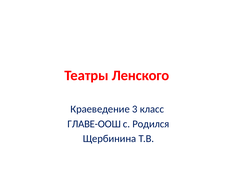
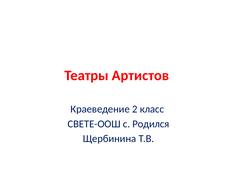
Ленского: Ленского -> Артистов
3: 3 -> 2
ГЛАВЕ-ООШ: ГЛАВЕ-ООШ -> СВЕТЕ-ООШ
